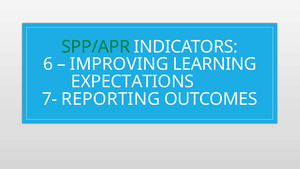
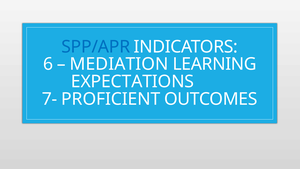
SPP/APR colour: green -> blue
IMPROVING: IMPROVING -> MEDIATION
REPORTING: REPORTING -> PROFICIENT
